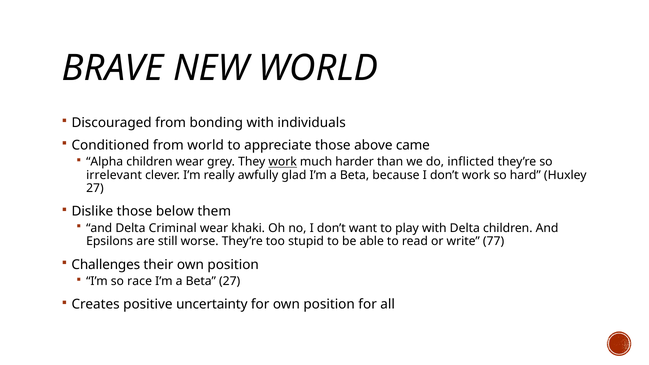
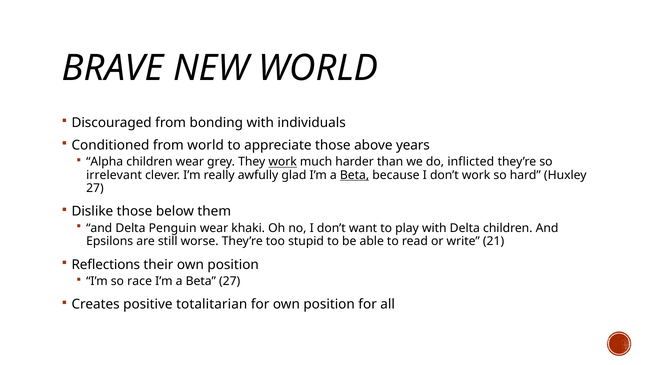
came: came -> years
Beta at (355, 175) underline: none -> present
Criminal: Criminal -> Penguin
77: 77 -> 21
Challenges: Challenges -> Reflections
uncertainty: uncertainty -> totalitarian
